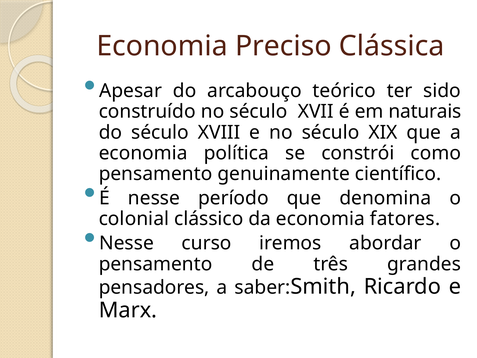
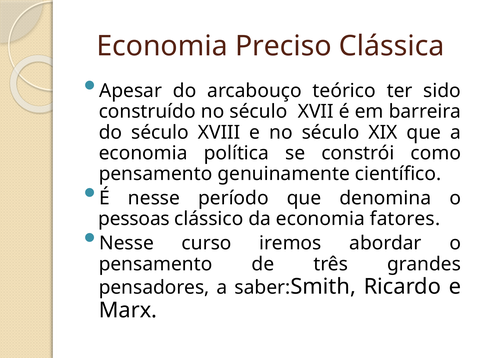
naturais: naturais -> barreira
colonial: colonial -> pessoas
